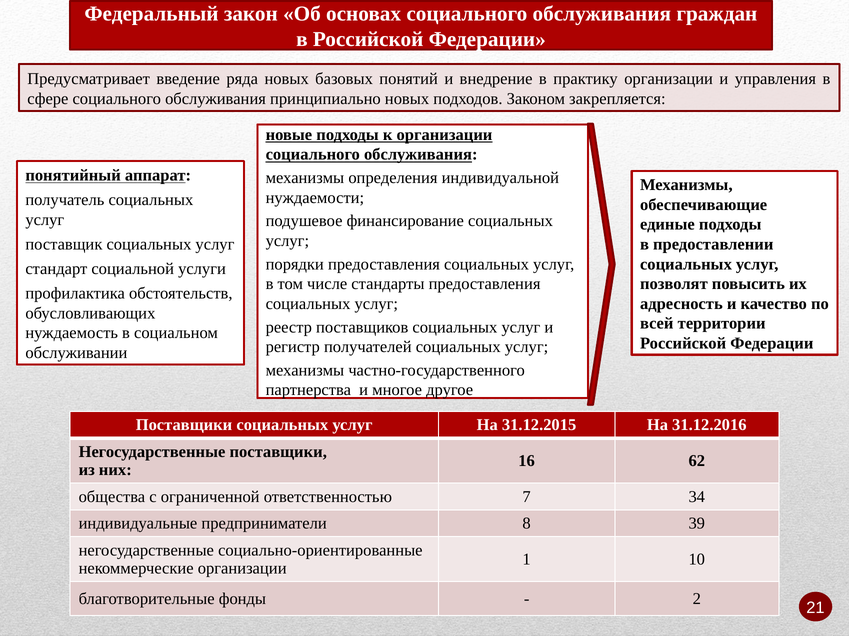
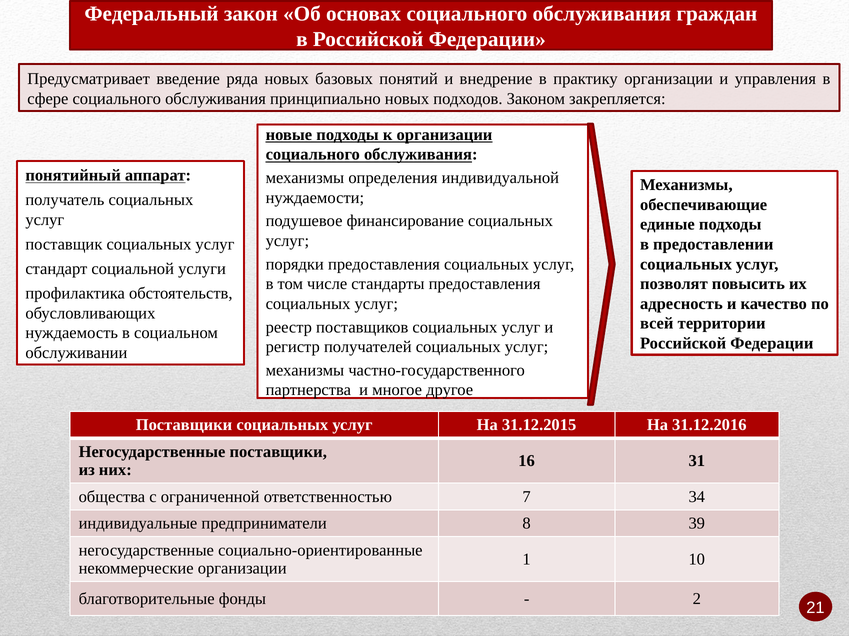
62: 62 -> 31
